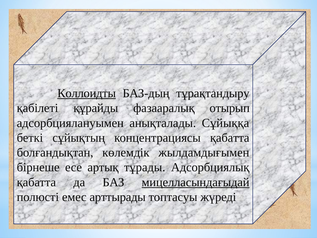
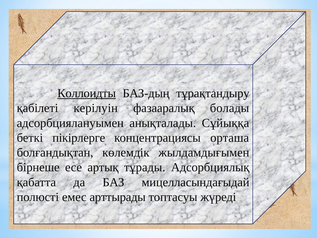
құрайды: құрайды -> керілуін
отырып: отырып -> болады
сұйықтың: сұйықтың -> пікірлерге
концентрациясы қабатта: қабатта -> орташа
мицелласындағыдай underline: present -> none
